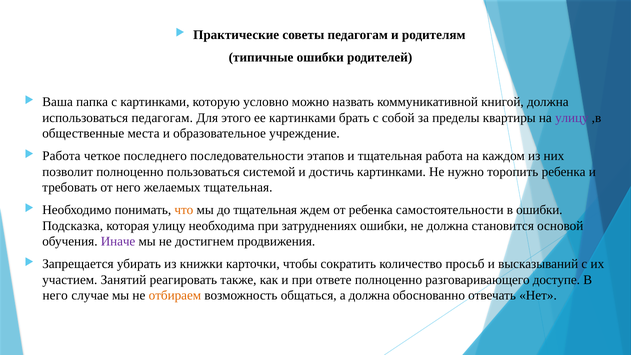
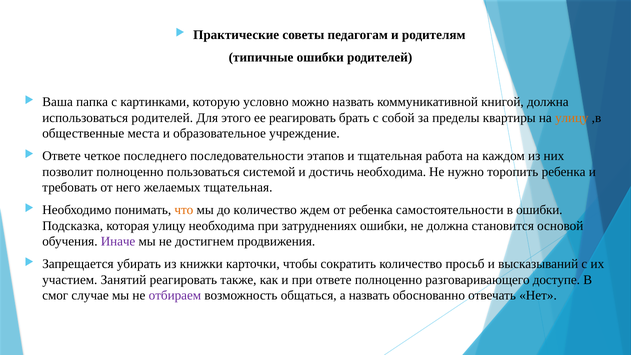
использоваться педагогам: педагогам -> родителей
ее картинками: картинками -> реагировать
улицу at (572, 118) colour: purple -> orange
Работа at (61, 156): Работа -> Ответе
достичь картинками: картинками -> необходима
до тщательная: тщательная -> количество
него at (55, 296): него -> смог
отбираем colour: orange -> purple
а должна: должна -> назвать
